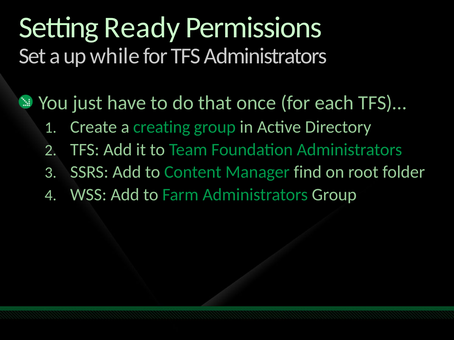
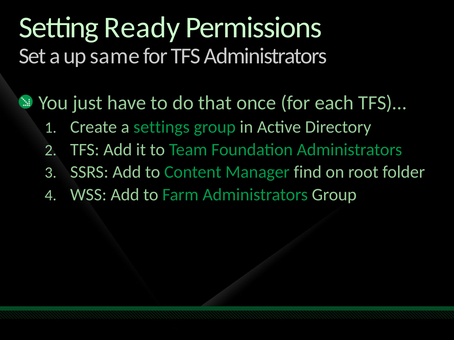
while: while -> same
creating: creating -> settings
